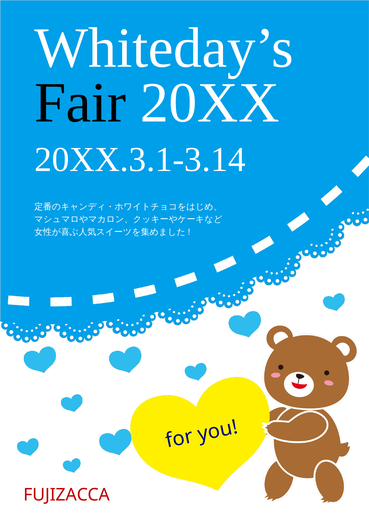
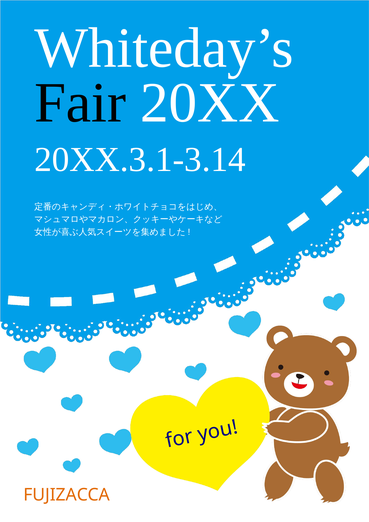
FUJIZACCA colour: red -> orange
